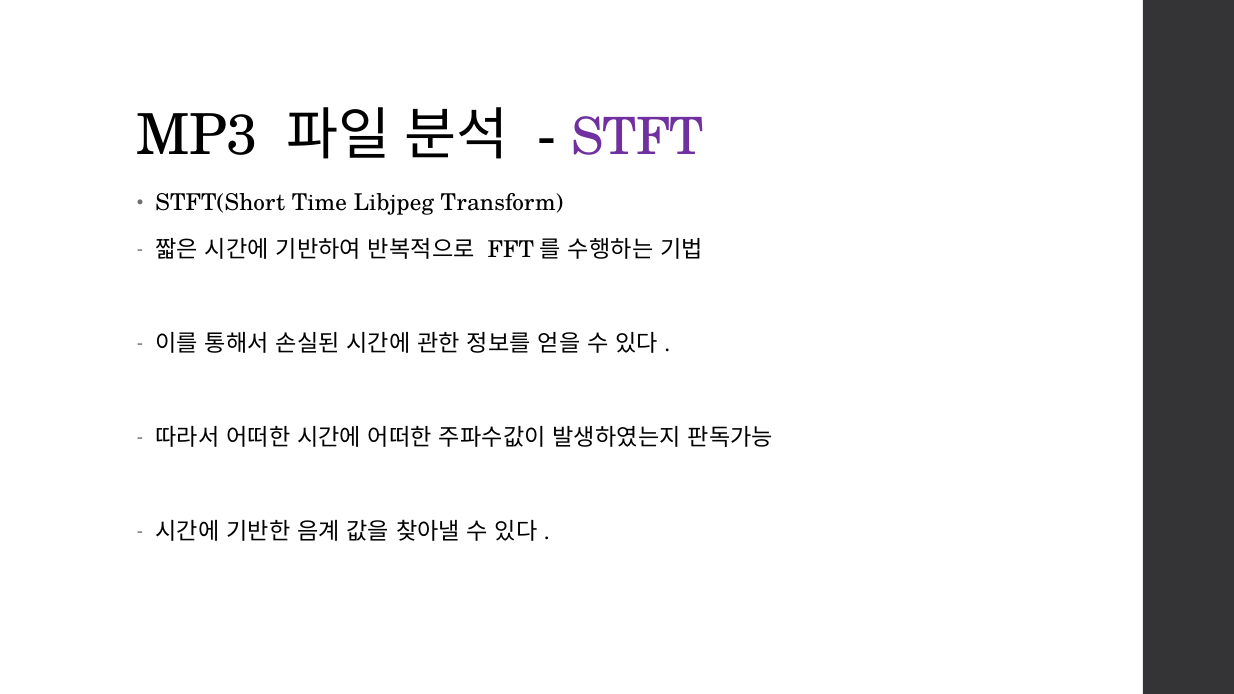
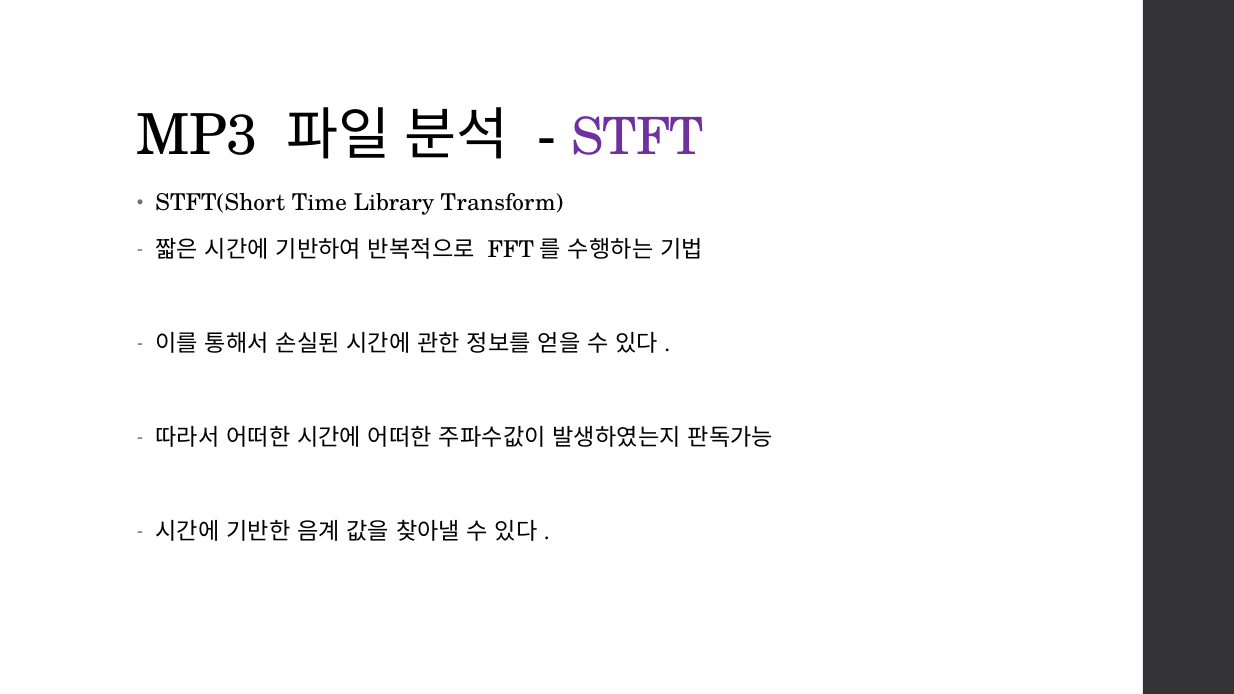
Libjpeg: Libjpeg -> Library
